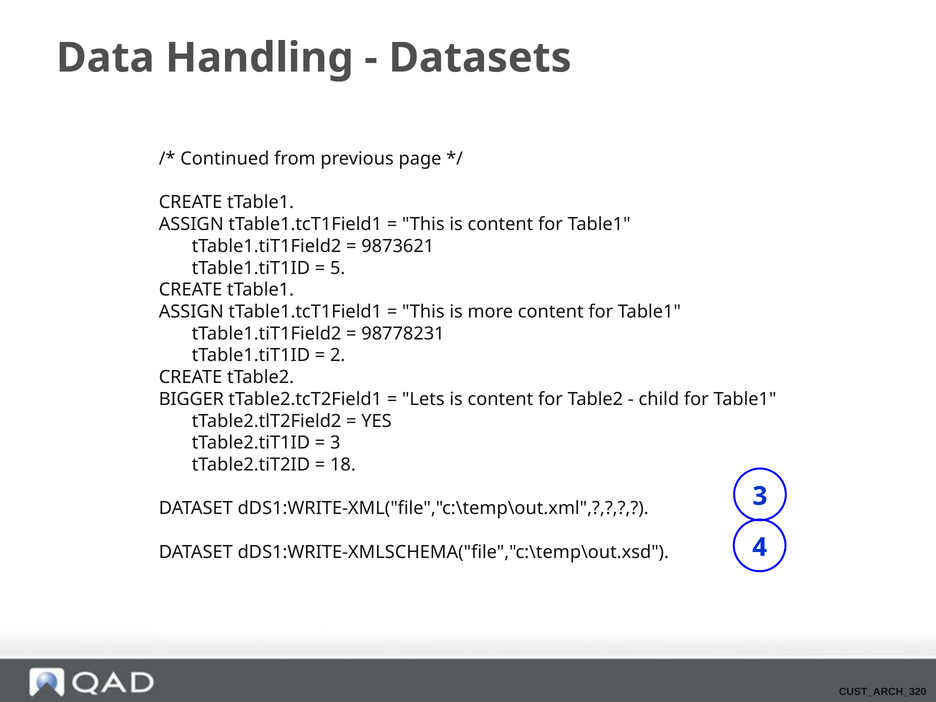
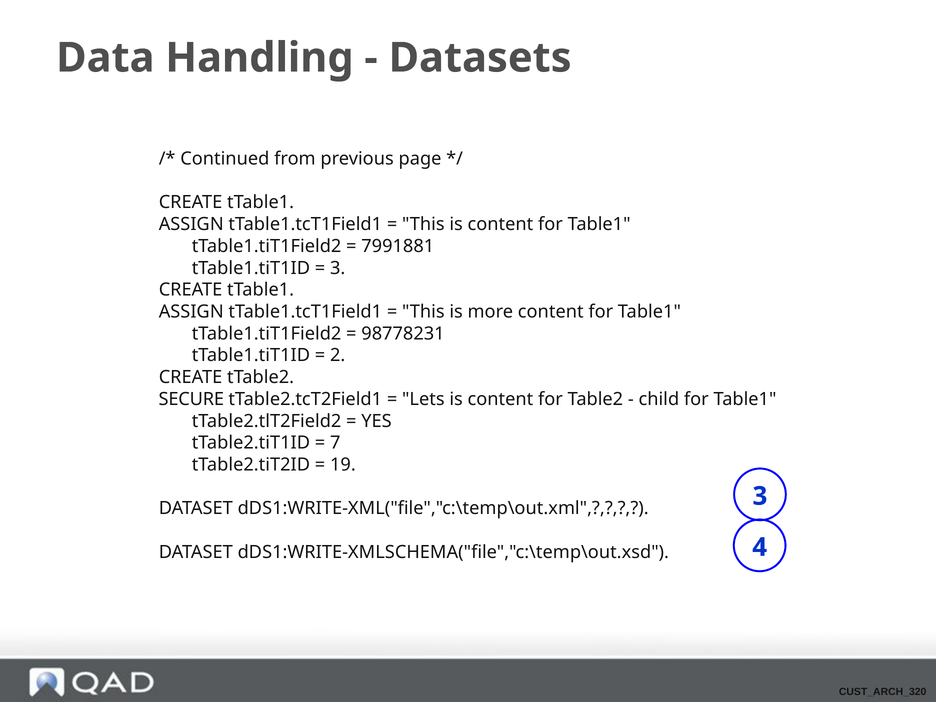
9873621: 9873621 -> 7991881
5 at (338, 268): 5 -> 3
BIGGER: BIGGER -> SECURE
3 at (335, 443): 3 -> 7
18: 18 -> 19
